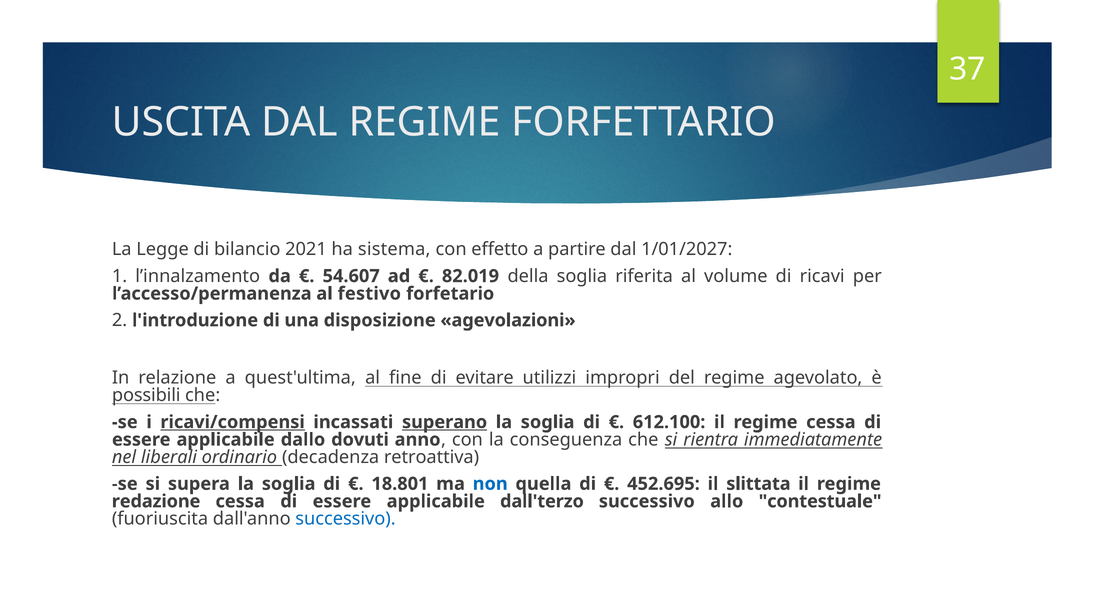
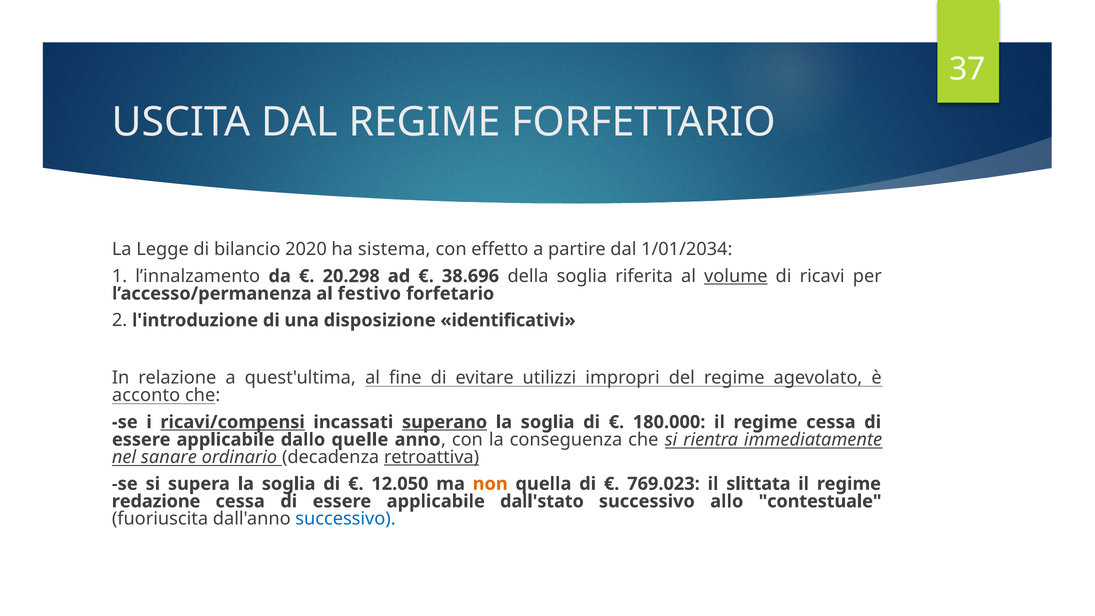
2021: 2021 -> 2020
1/01/2027: 1/01/2027 -> 1/01/2034
54.607: 54.607 -> 20.298
82.019: 82.019 -> 38.696
volume underline: none -> present
agevolazioni: agevolazioni -> identificativi
possibili: possibili -> acconto
612.100: 612.100 -> 180.000
dovuti: dovuti -> quelle
liberali: liberali -> sanare
retroattiva underline: none -> present
18.801: 18.801 -> 12.050
non colour: blue -> orange
452.695: 452.695 -> 769.023
dall'terzo: dall'terzo -> dall'stato
